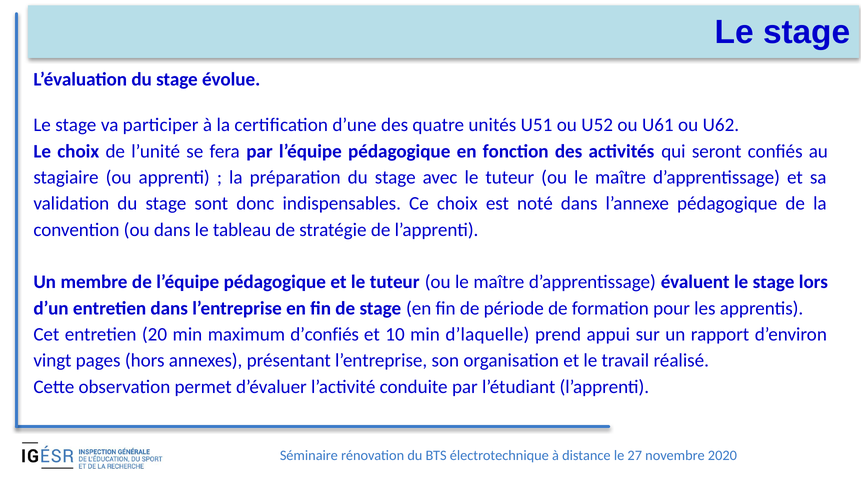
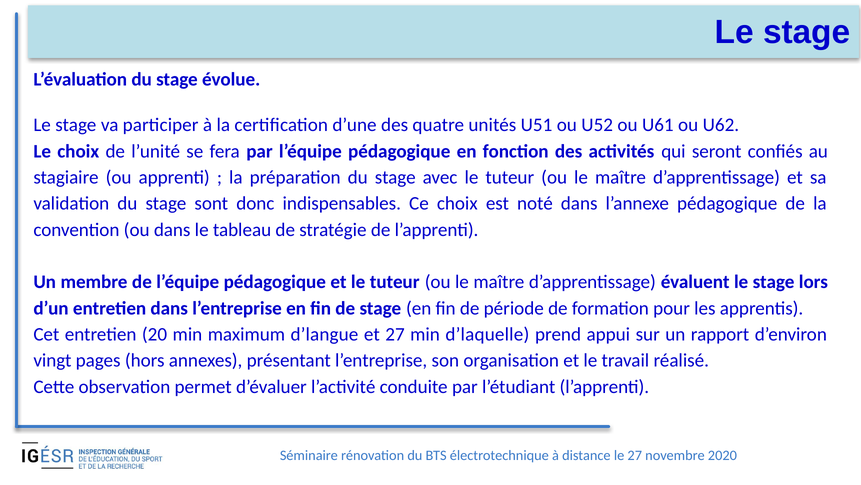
d’confiés: d’confiés -> d’langue
et 10: 10 -> 27
